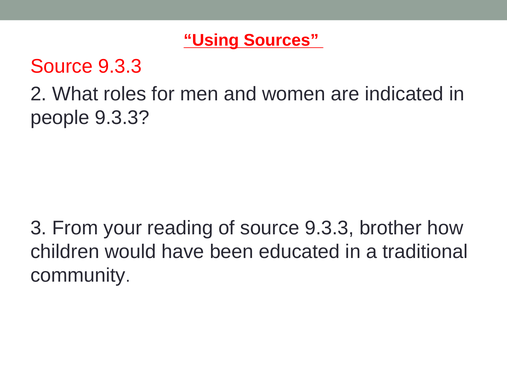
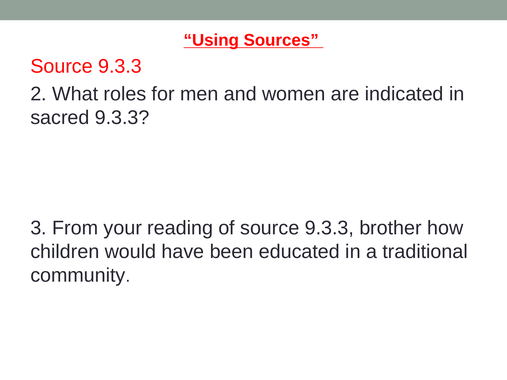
people: people -> sacred
